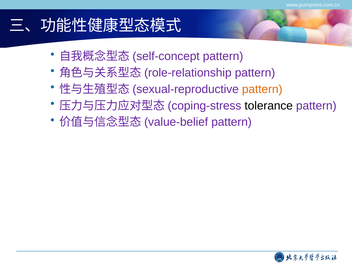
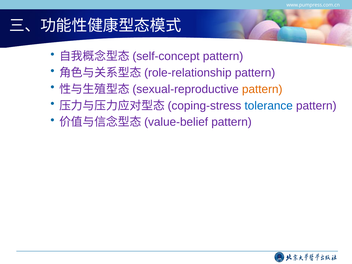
tolerance colour: black -> blue
